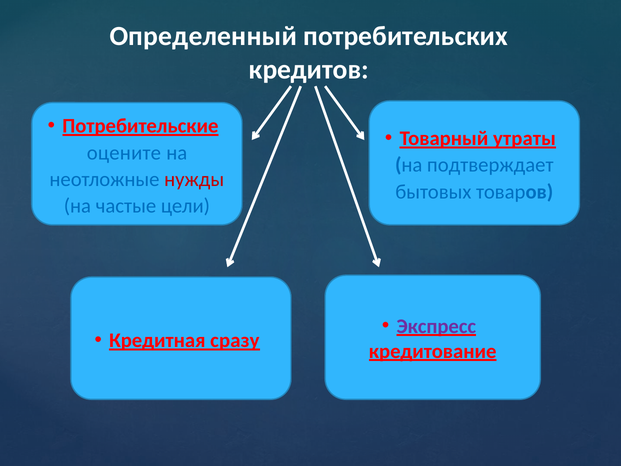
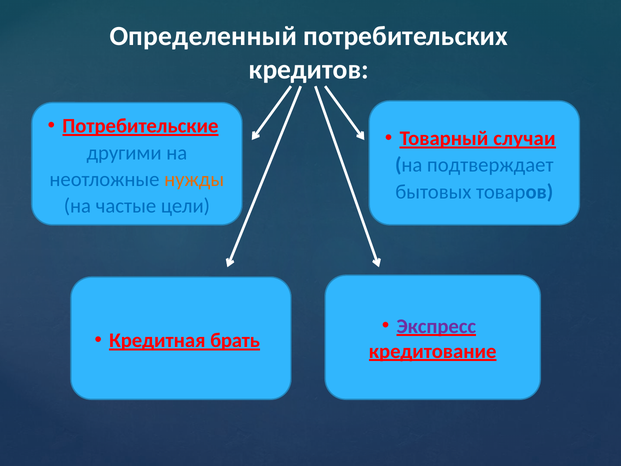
утраты: утраты -> случаи
оцените: оцените -> другими
нужды colour: red -> orange
сразу: сразу -> брать
